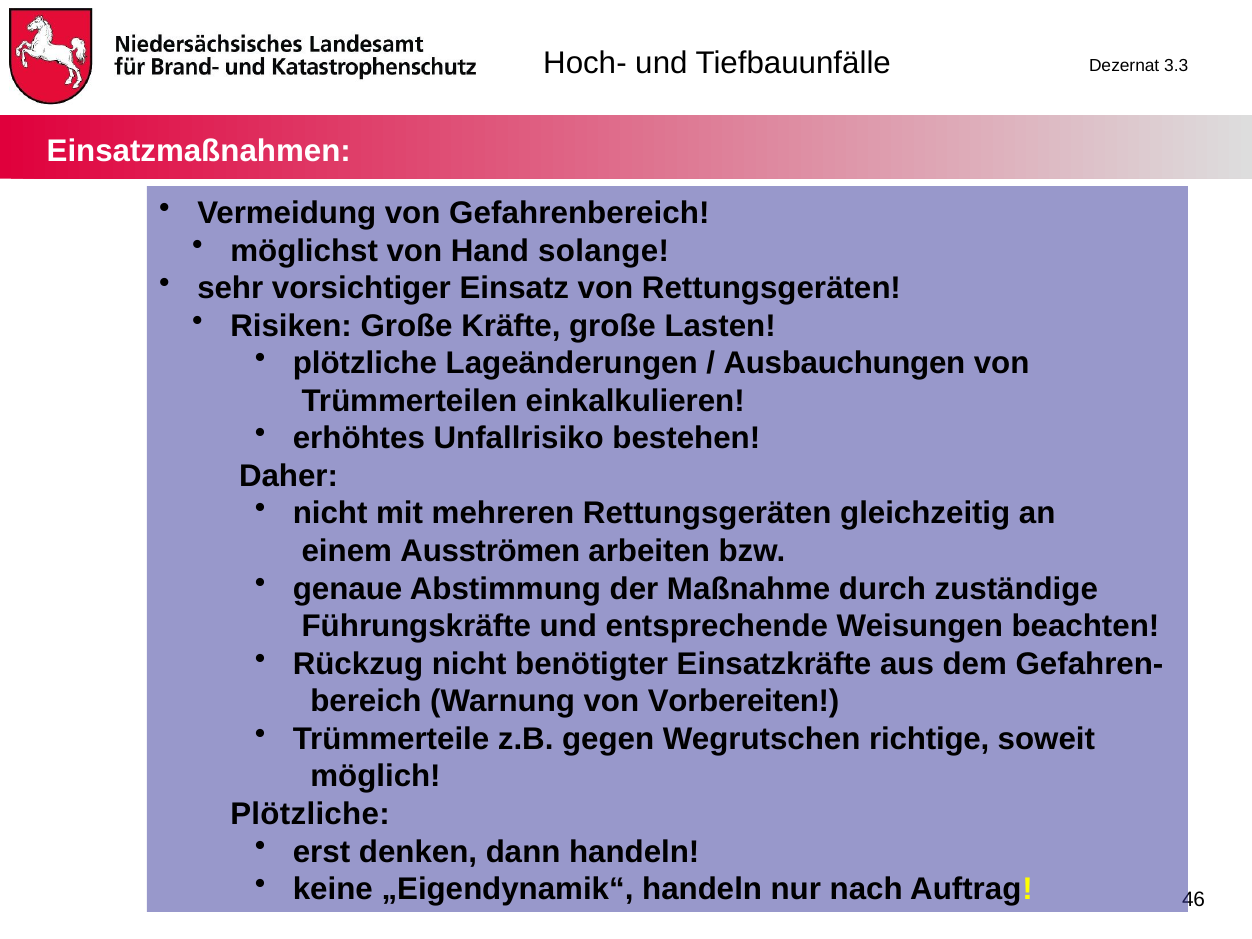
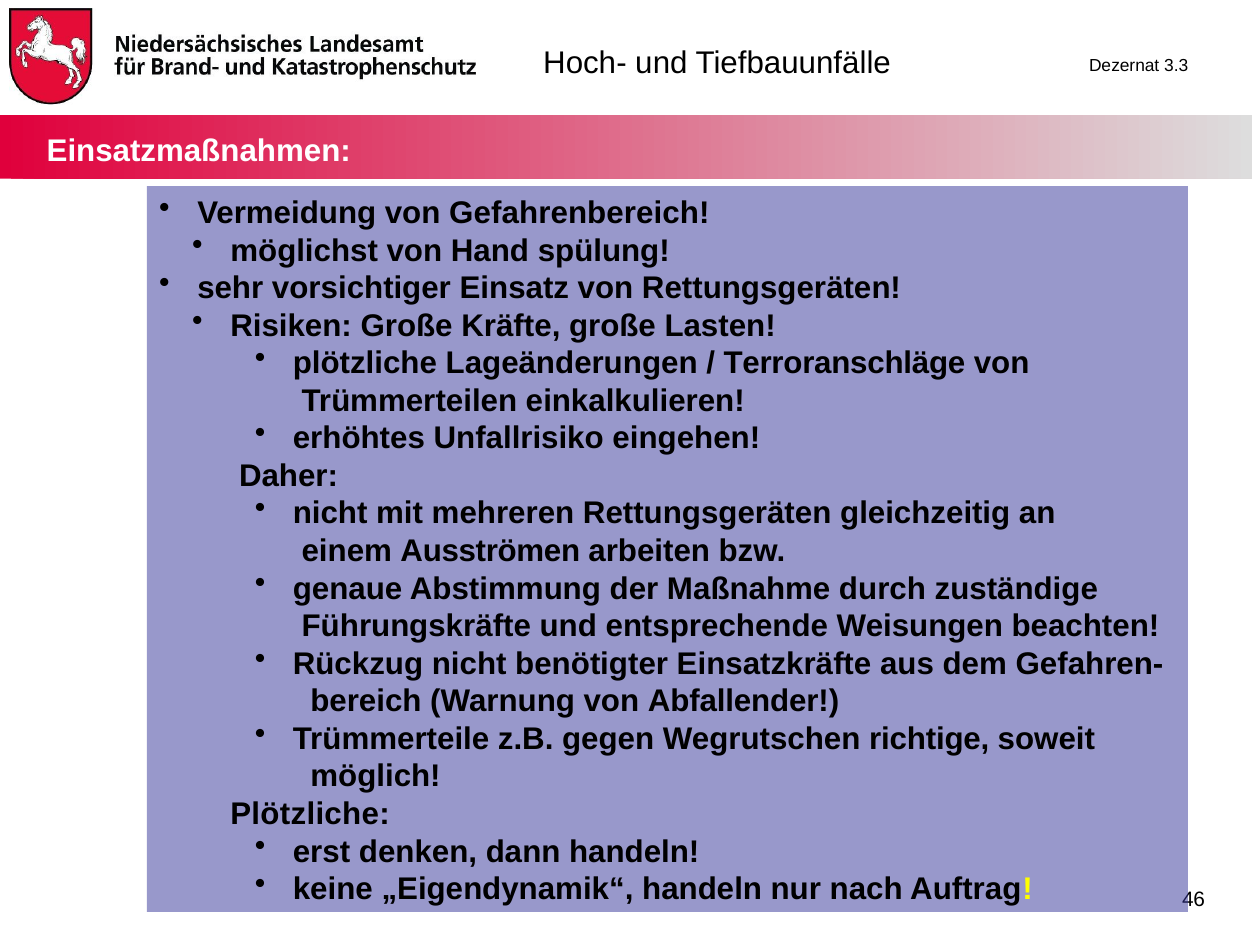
solange: solange -> spülung
Ausbauchungen: Ausbauchungen -> Terroranschläge
bestehen: bestehen -> eingehen
Vorbereiten: Vorbereiten -> Abfallender
